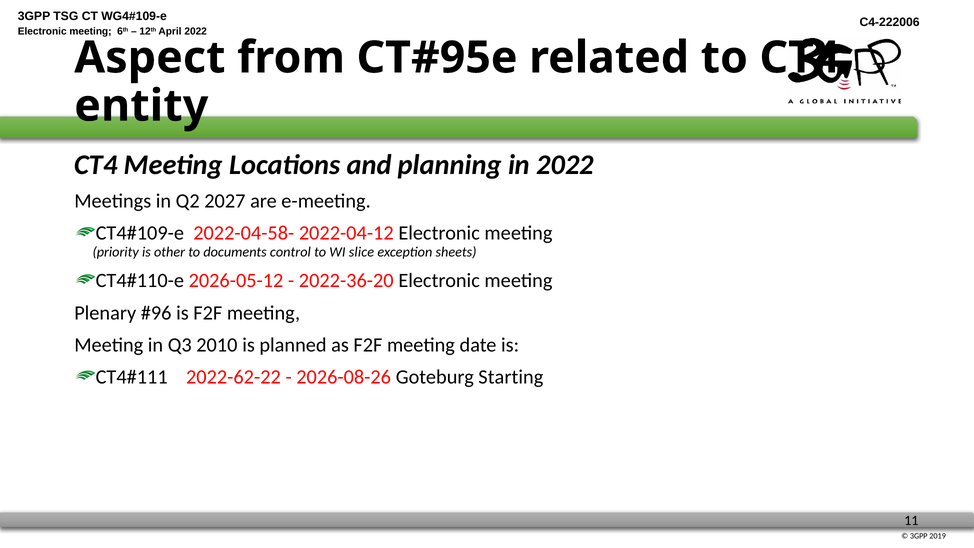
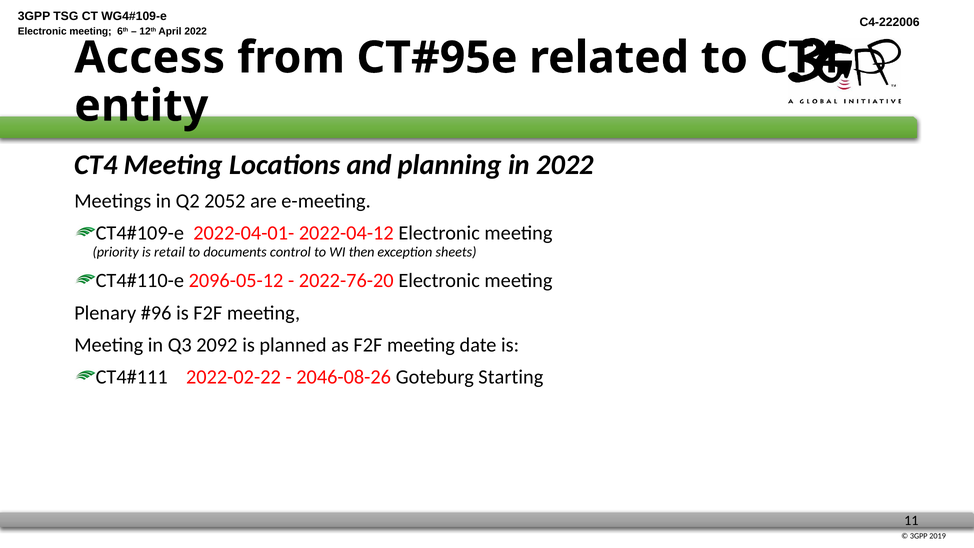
Aspect: Aspect -> Access
2027: 2027 -> 2052
2022-04-58-: 2022-04-58- -> 2022-04-01-
other: other -> retail
slice: slice -> then
2026-05-12: 2026-05-12 -> 2096-05-12
2022-36-20: 2022-36-20 -> 2022-76-20
2010: 2010 -> 2092
2022-62-22: 2022-62-22 -> 2022-02-22
2026-08-26: 2026-08-26 -> 2046-08-26
